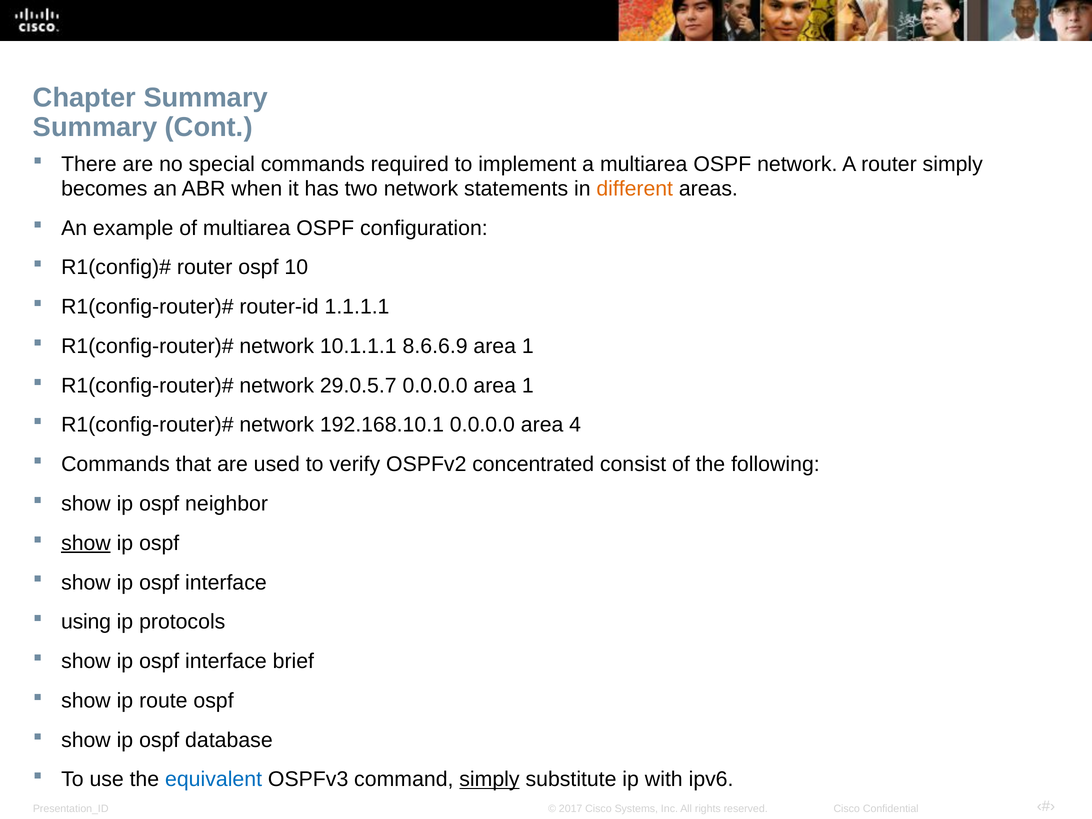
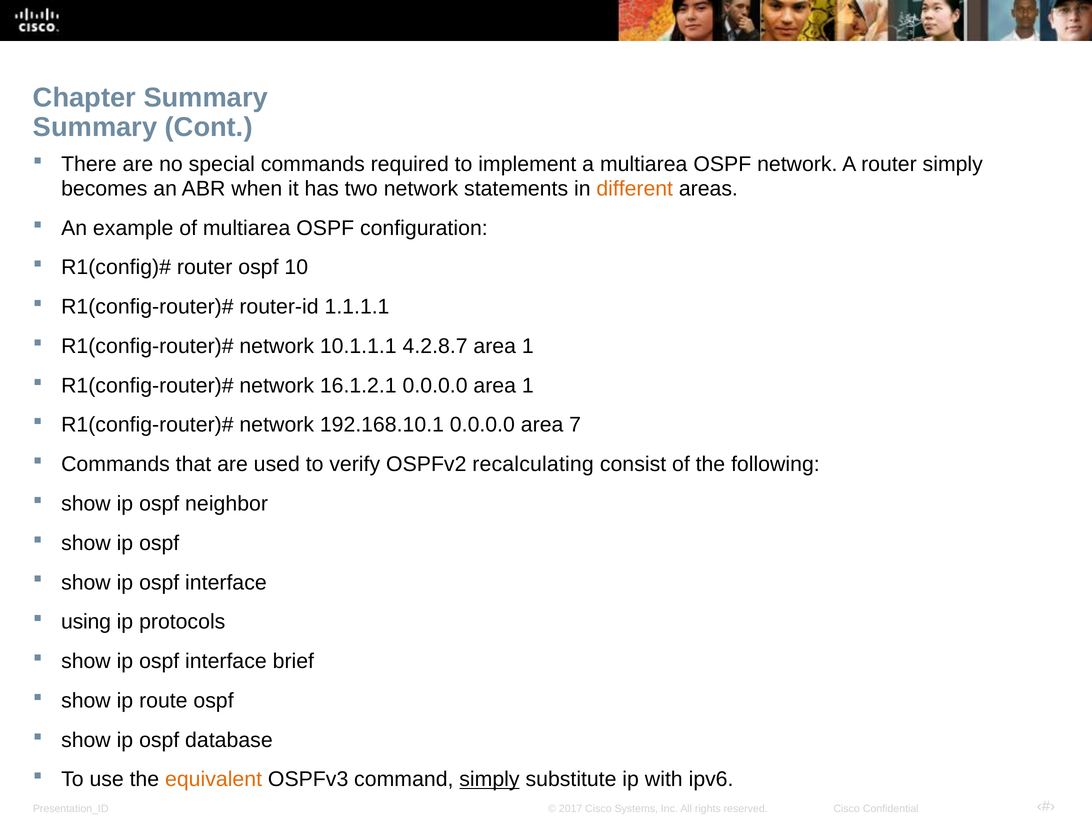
8.6.6.9: 8.6.6.9 -> 4.2.8.7
29.0.5.7: 29.0.5.7 -> 16.1.2.1
4: 4 -> 7
concentrated: concentrated -> recalculating
show at (86, 543) underline: present -> none
equivalent colour: blue -> orange
